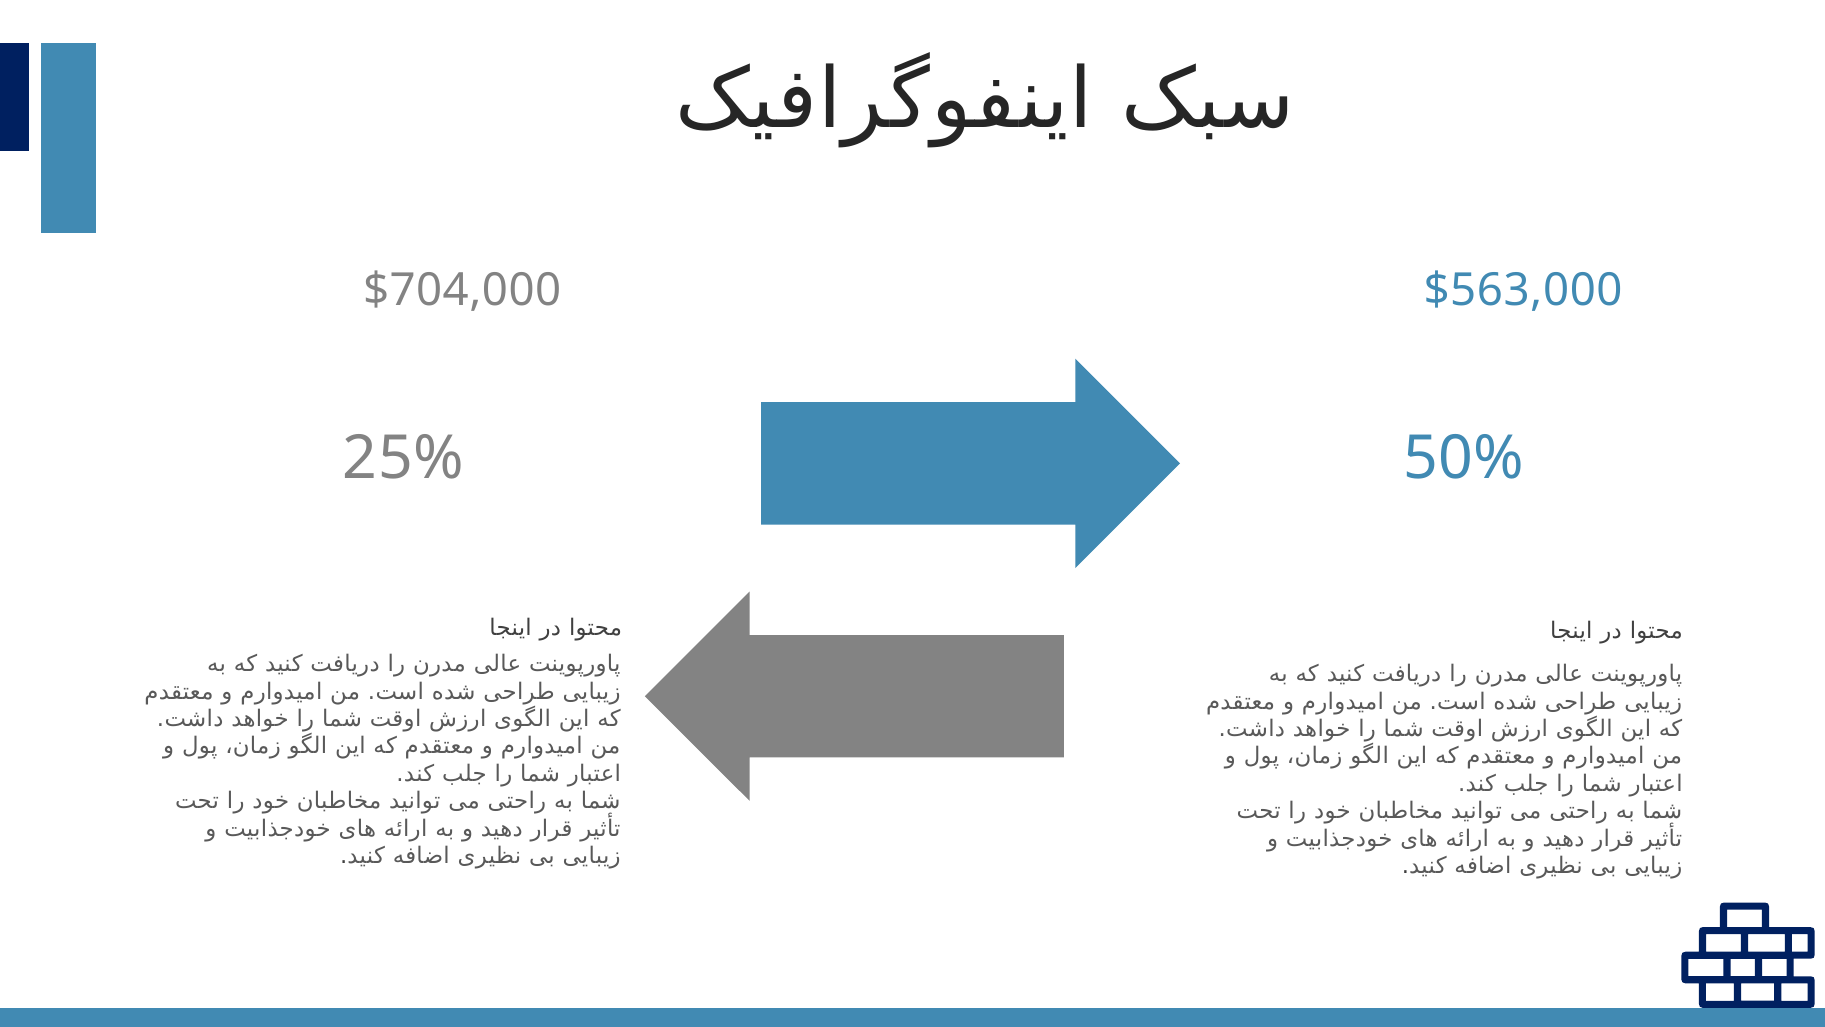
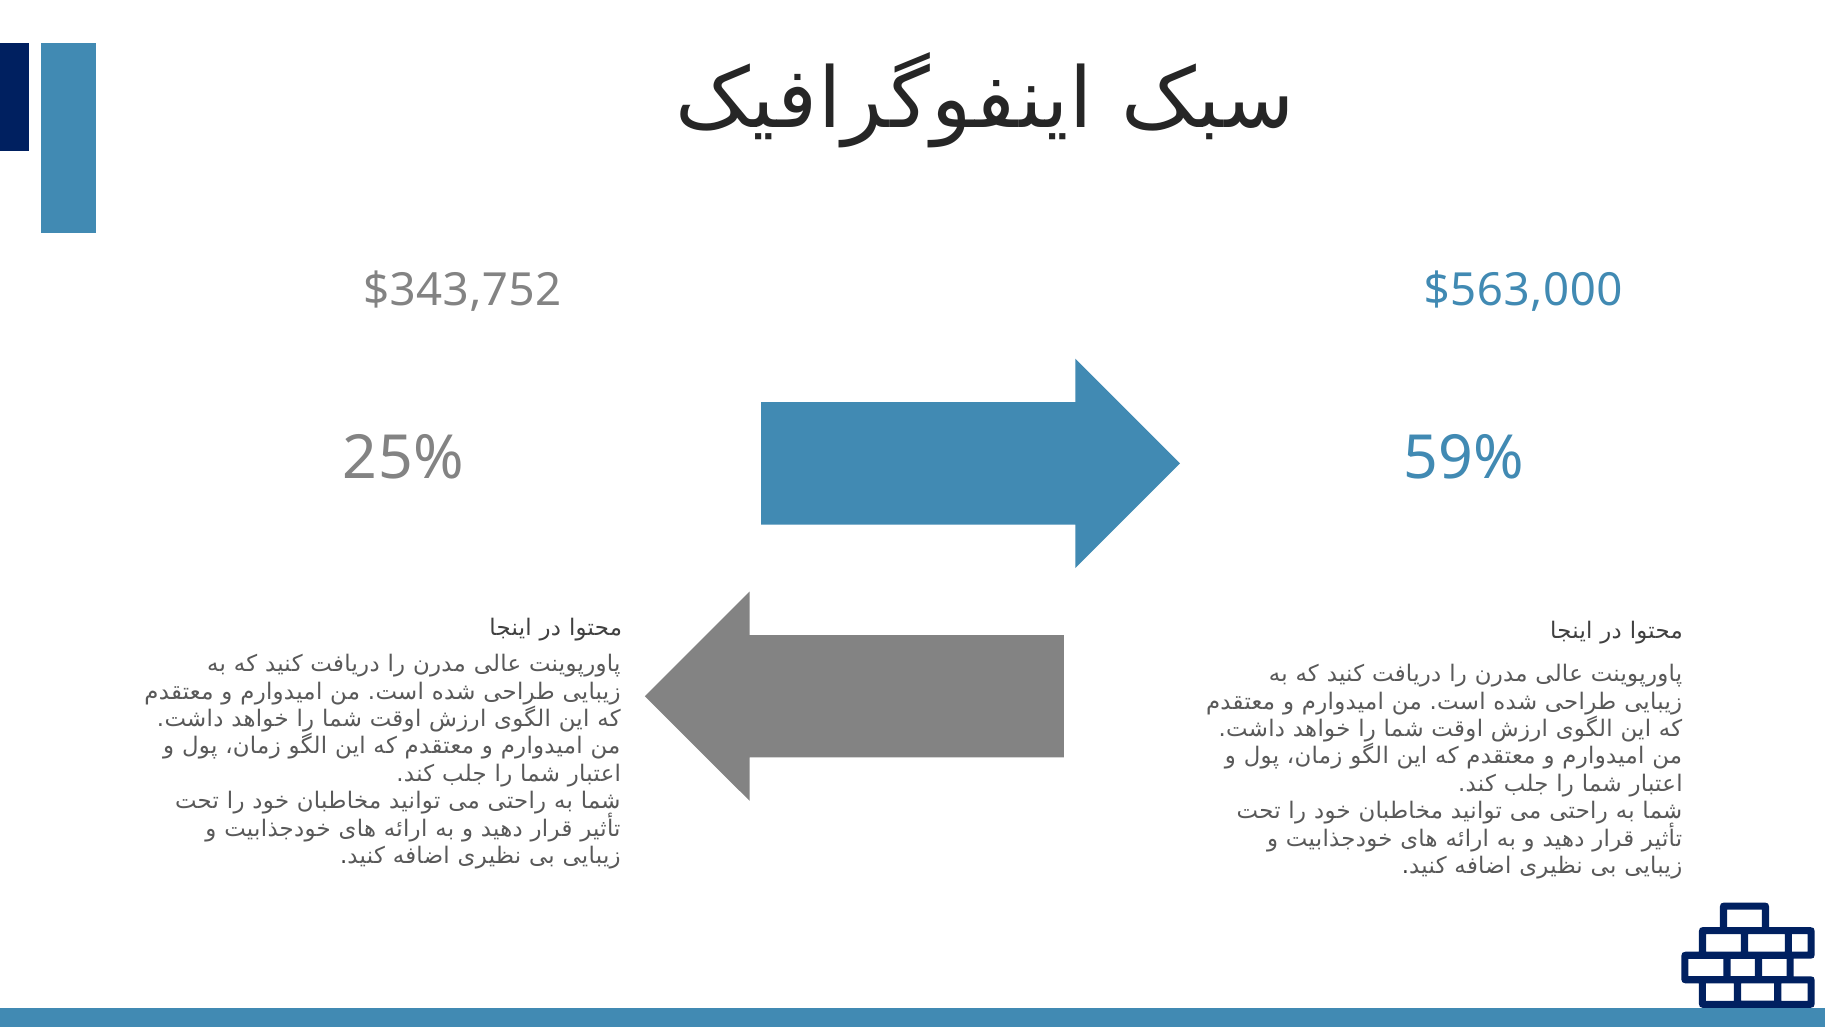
$704,000: $704,000 -> $343,752
50%: 50% -> 59%
